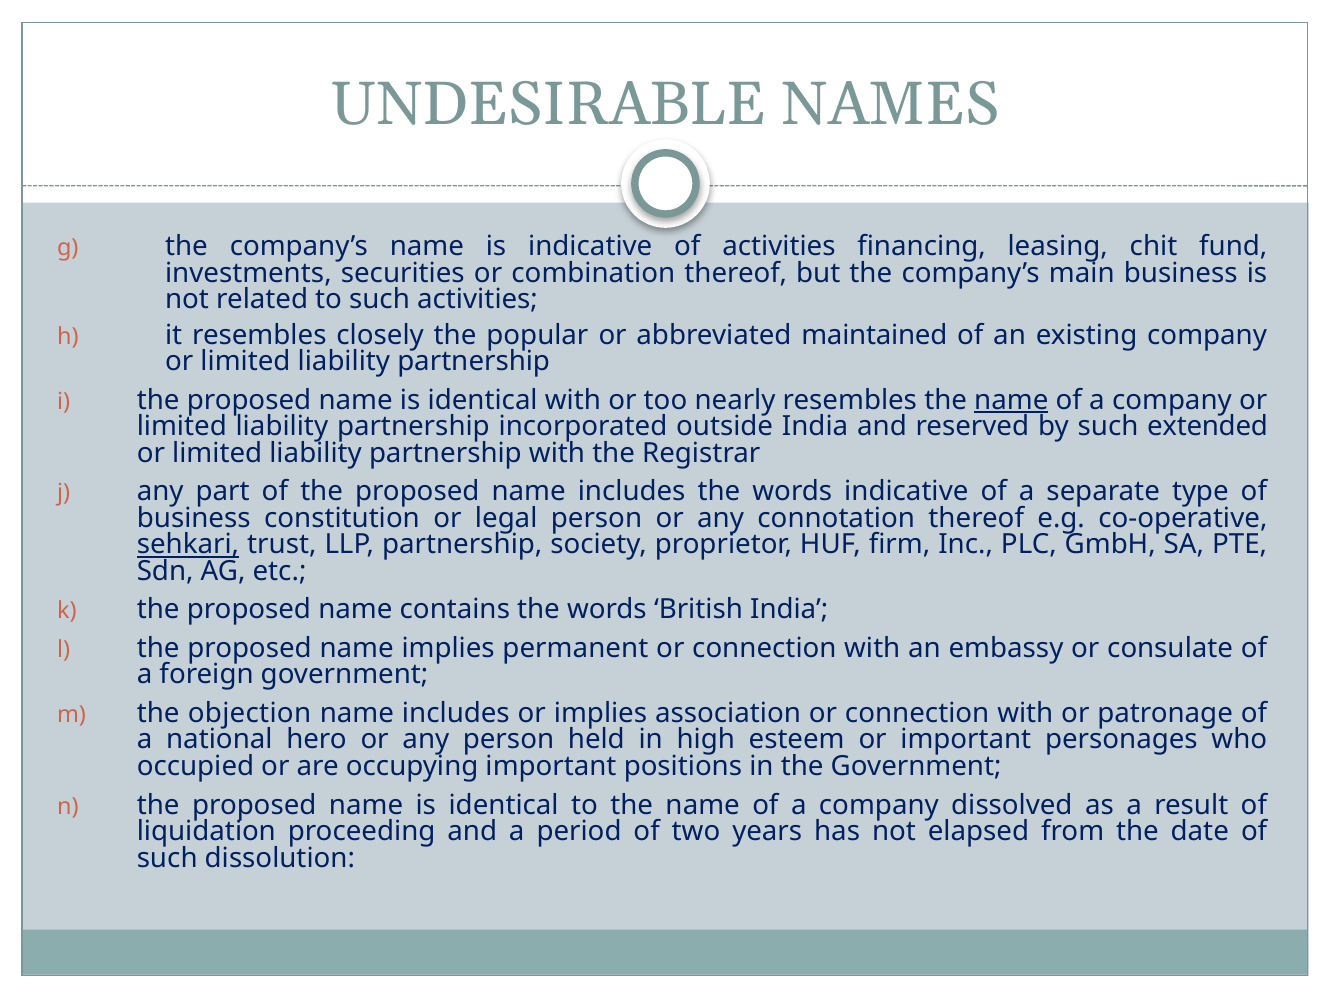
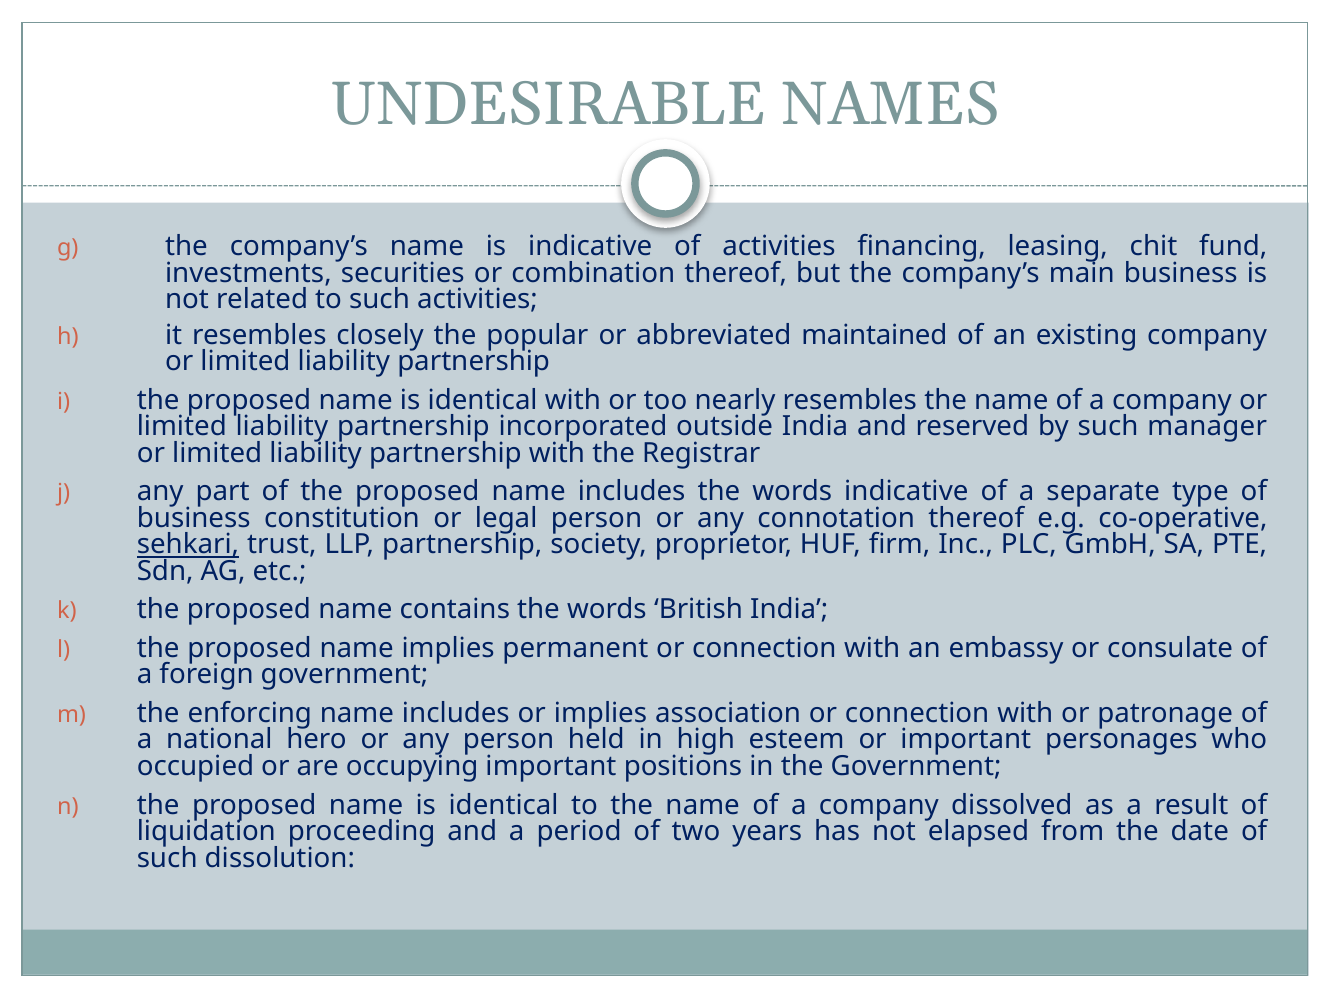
name at (1011, 400) underline: present -> none
extended: extended -> manager
objection: objection -> enforcing
